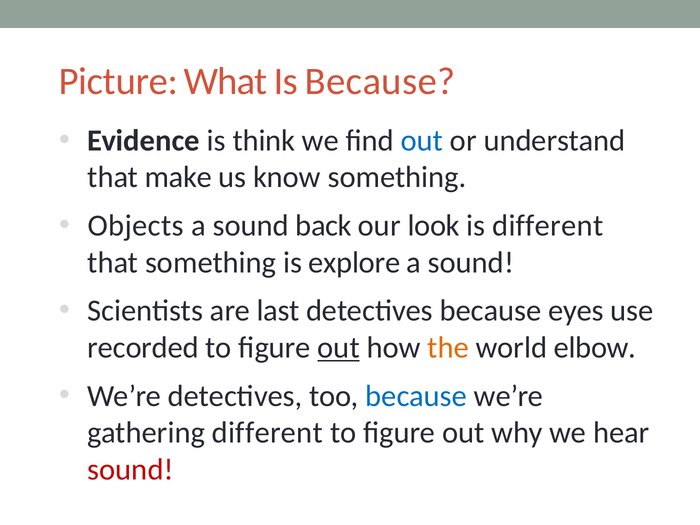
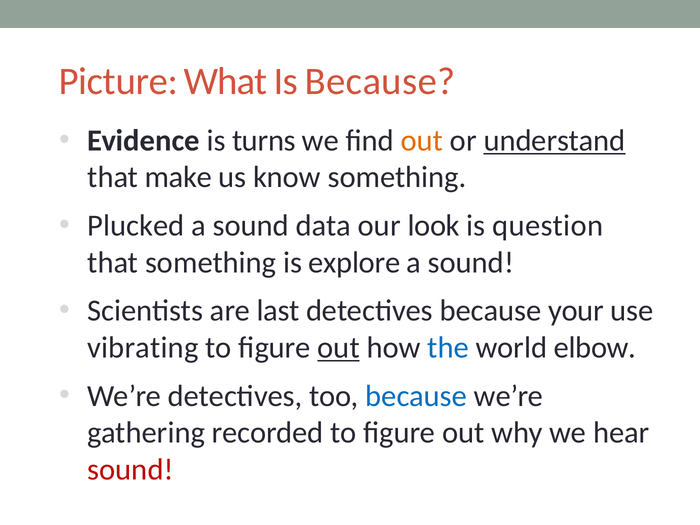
think: think -> turns
out at (422, 141) colour: blue -> orange
understand underline: none -> present
Objects: Objects -> Plucked
back: back -> data
is different: different -> question
eyes: eyes -> your
recorded: recorded -> vibrating
the colour: orange -> blue
gathering different: different -> recorded
